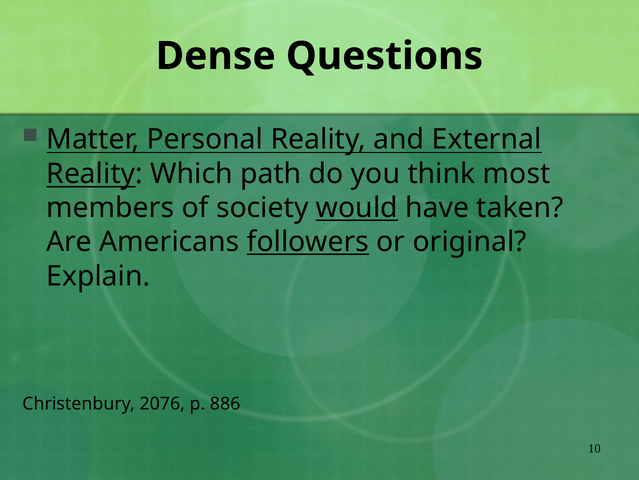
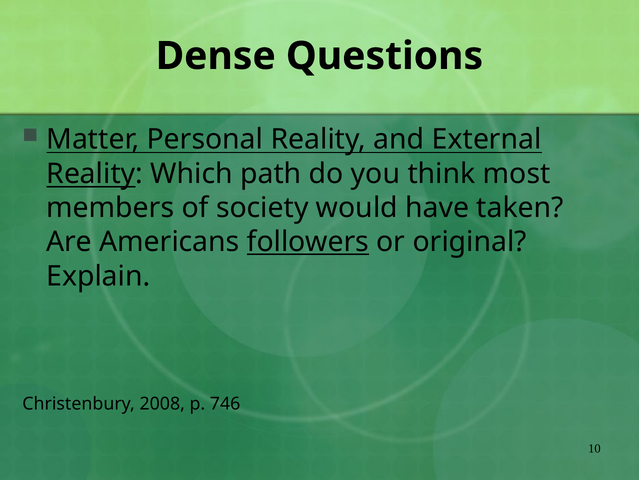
would underline: present -> none
2076: 2076 -> 2008
886: 886 -> 746
